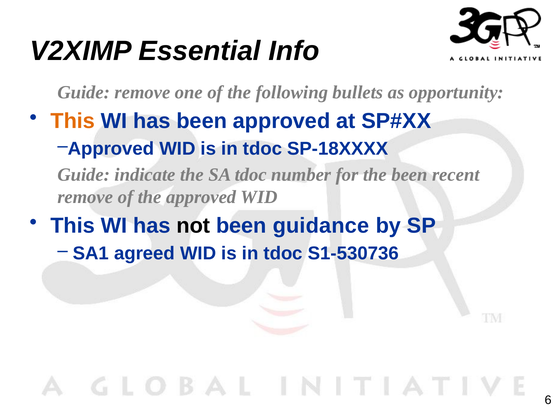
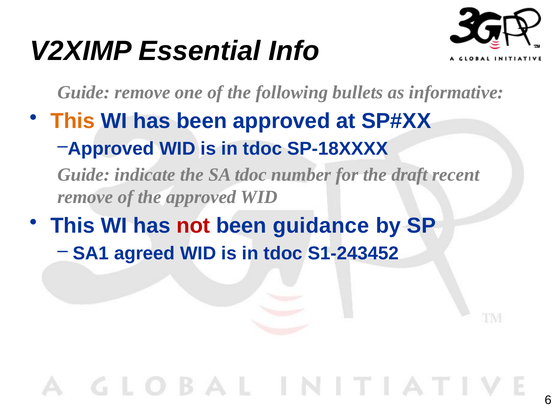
opportunity: opportunity -> informative
the been: been -> draft
not colour: black -> red
S1-530736: S1-530736 -> S1-243452
